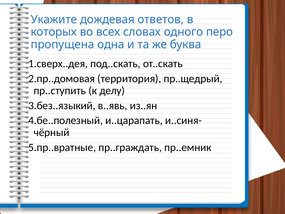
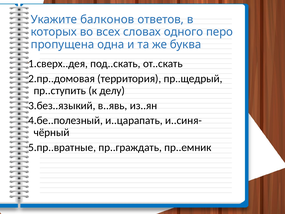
дождевая: дождевая -> балконов
